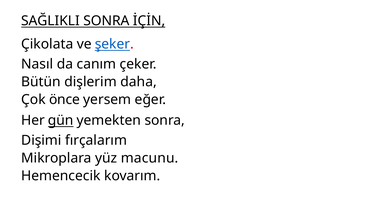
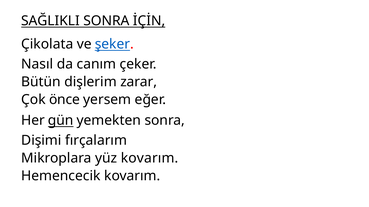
daha: daha -> zarar
yüz macunu: macunu -> kovarım
